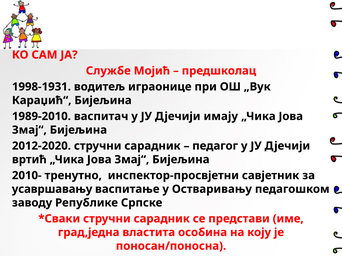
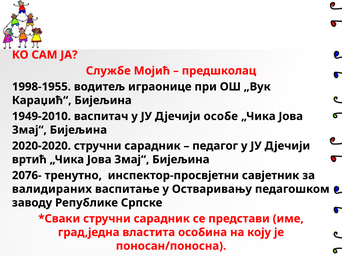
1998-1931: 1998-1931 -> 1998-1955
1989-2010: 1989-2010 -> 1949-2010
имају: имају -> особе
2012-2020: 2012-2020 -> 2020-2020
2010-: 2010- -> 2076-
усавршавању: усавршавању -> валидираних
